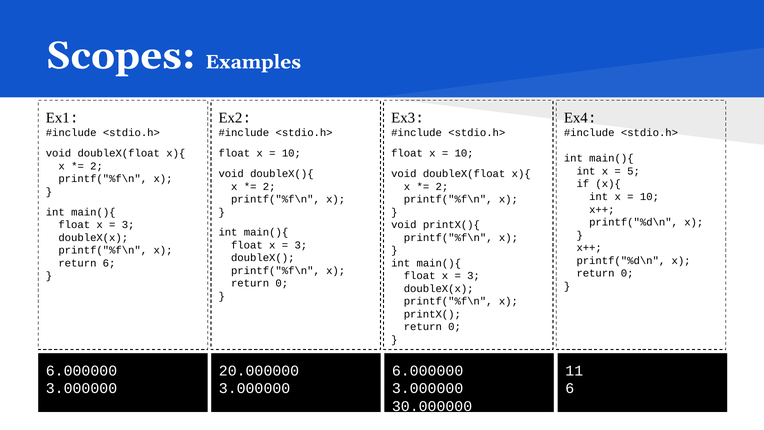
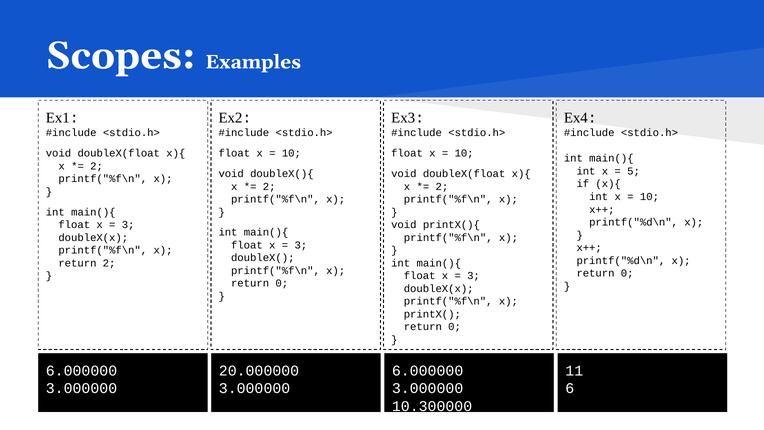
return 6: 6 -> 2
30.000000: 30.000000 -> 10.300000
